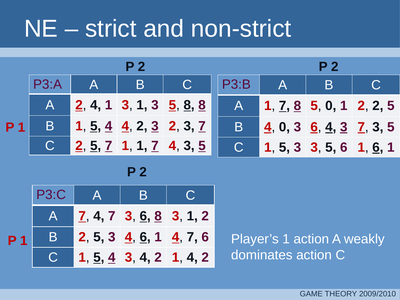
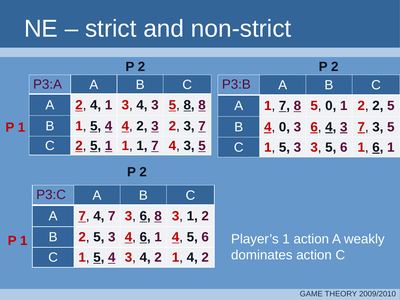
1 3 1: 1 -> 4
5 7: 7 -> 1
1 4 7: 7 -> 5
